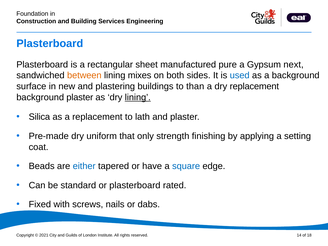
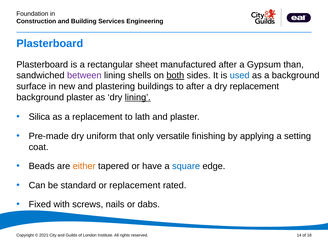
manufactured pure: pure -> after
next: next -> than
between colour: orange -> purple
mixes: mixes -> shells
both underline: none -> present
to than: than -> after
strength: strength -> versatile
either colour: blue -> orange
or plasterboard: plasterboard -> replacement
